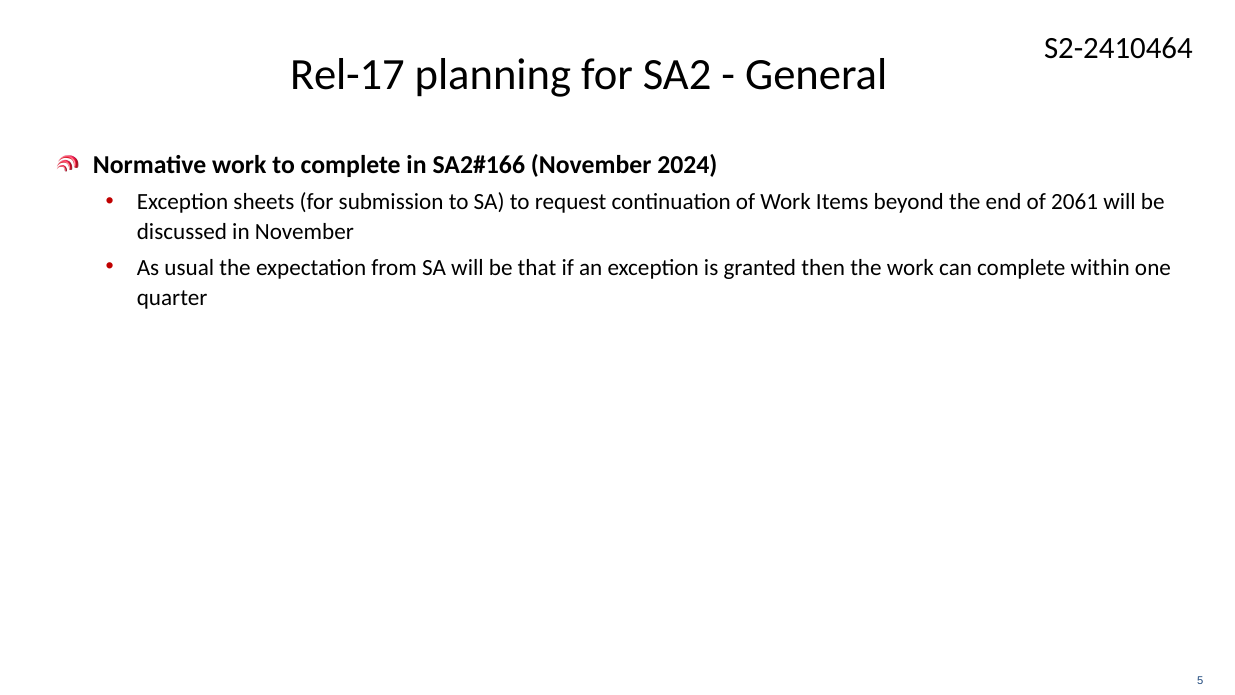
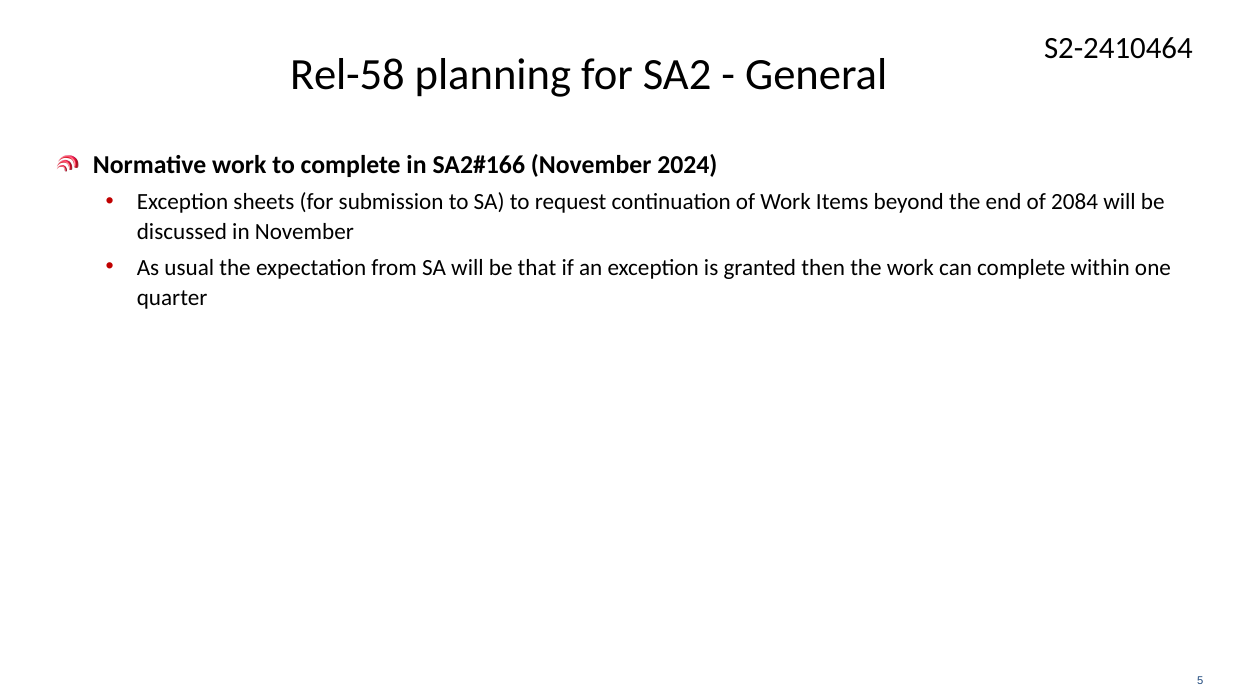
Rel-17: Rel-17 -> Rel-58
2061: 2061 -> 2084
